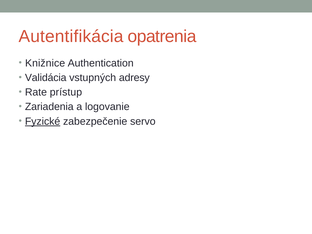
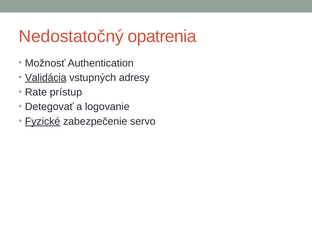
Autentifikácia: Autentifikácia -> Nedostatočný
Knižnice: Knižnice -> Možnosť
Validácia underline: none -> present
Zariadenia: Zariadenia -> Detegovať
